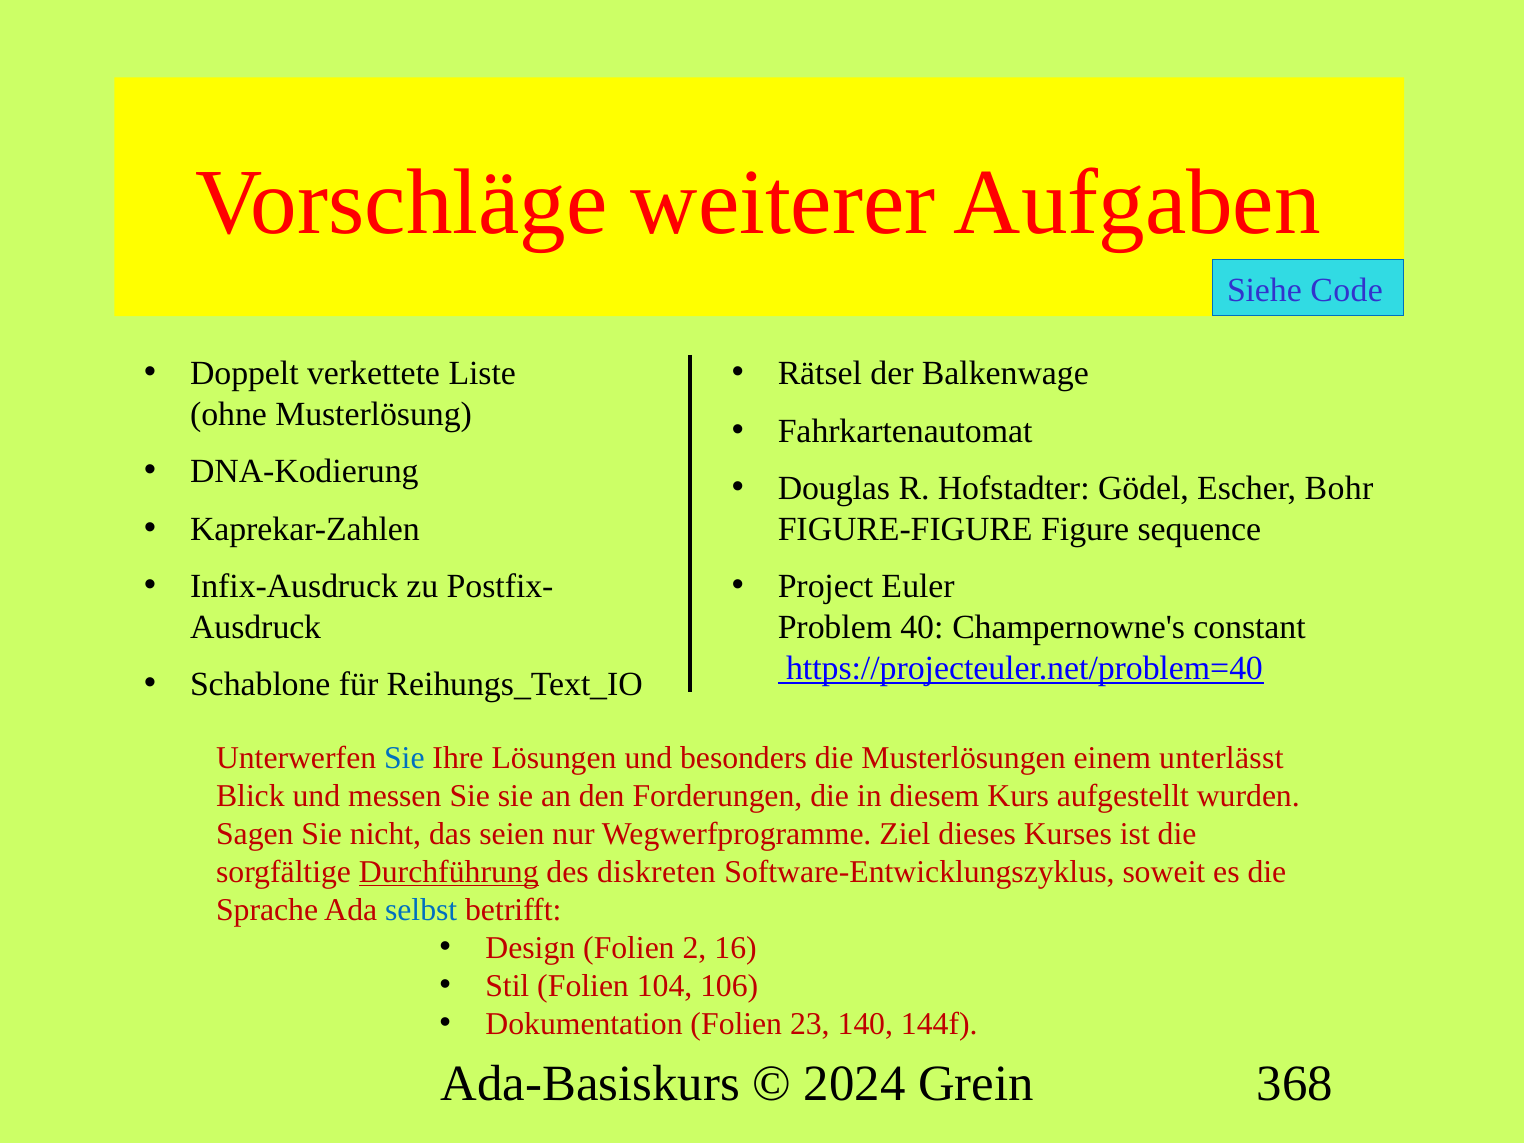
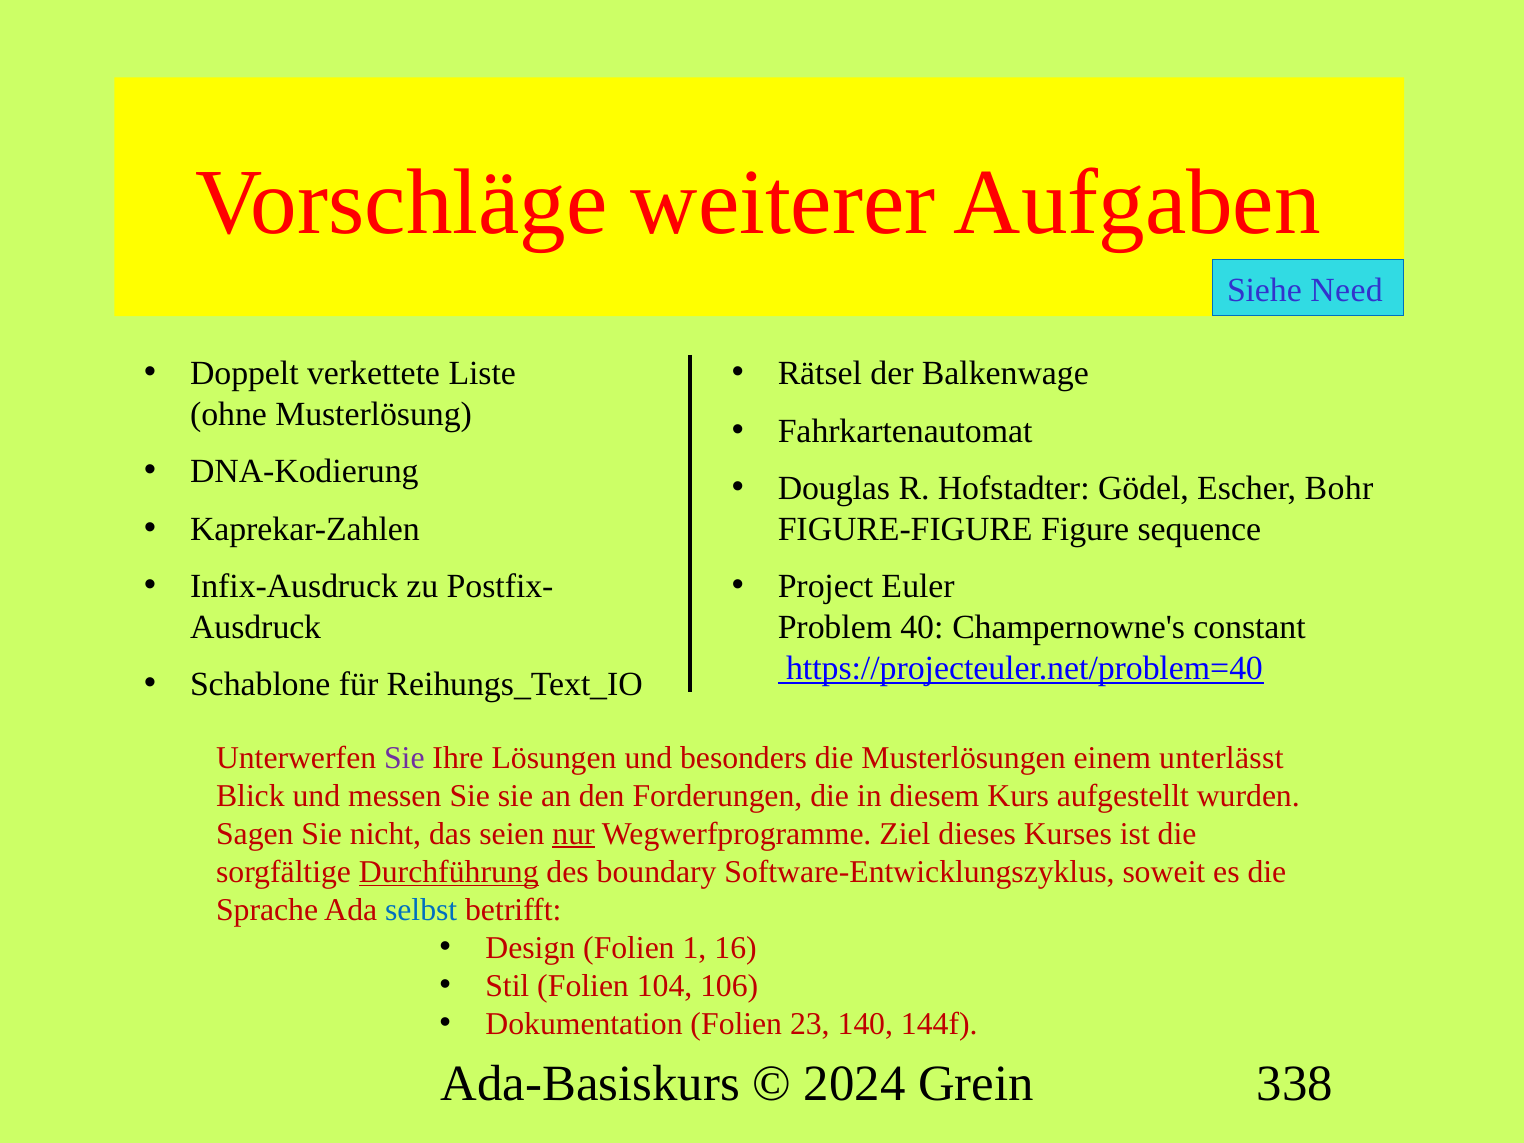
Code: Code -> Need
Sie at (404, 758) colour: blue -> purple
nur underline: none -> present
diskreten: diskreten -> boundary
2: 2 -> 1
368: 368 -> 338
